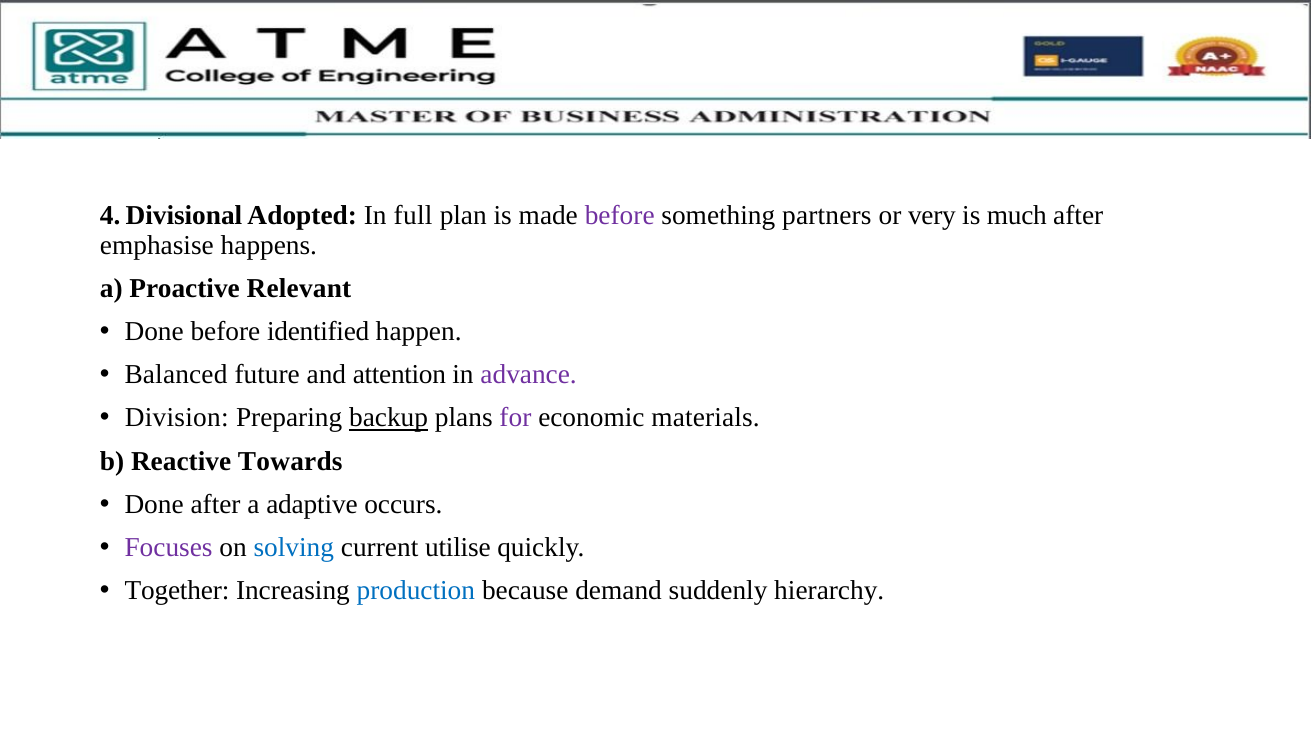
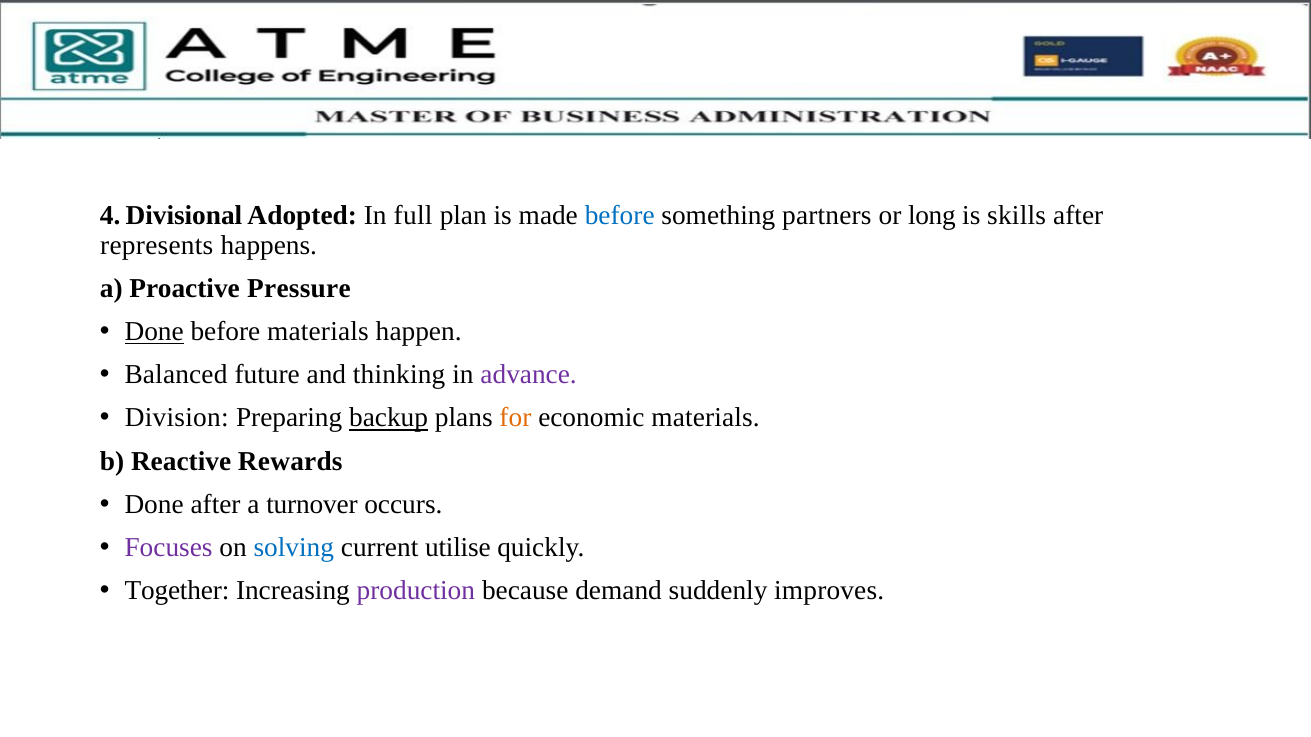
before at (620, 216) colour: purple -> blue
very: very -> long
much: much -> skills
emphasise: emphasise -> represents
Relevant: Relevant -> Pressure
Done at (154, 332) underline: none -> present
before identified: identified -> materials
attention: attention -> thinking
for colour: purple -> orange
Towards: Towards -> Rewards
adaptive: adaptive -> turnover
production colour: blue -> purple
hierarchy: hierarchy -> improves
